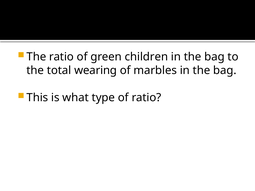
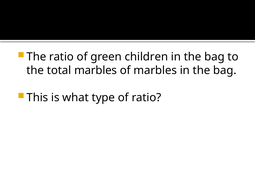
total wearing: wearing -> marbles
